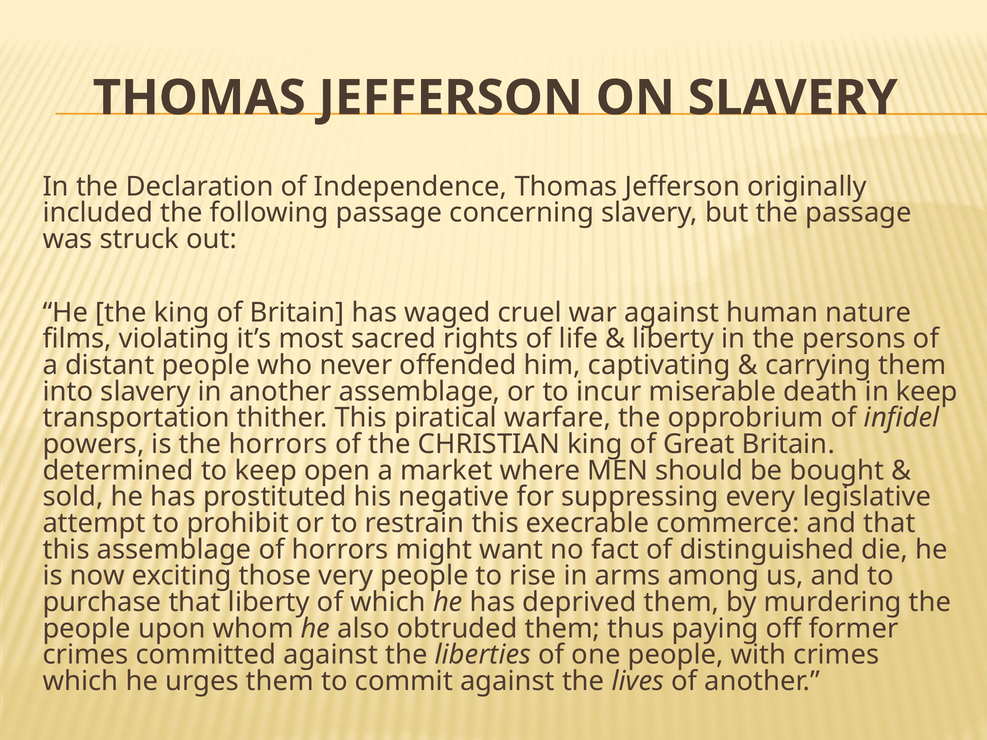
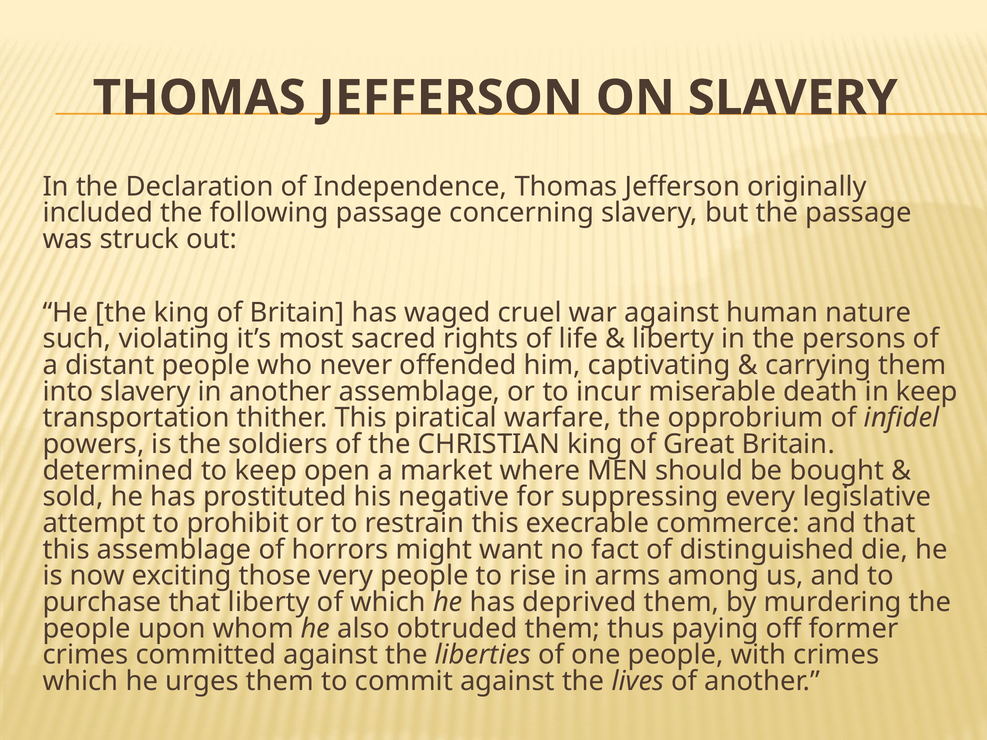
films: films -> such
the horrors: horrors -> soldiers
